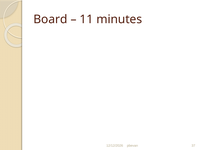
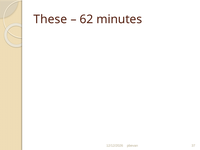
Board: Board -> These
11: 11 -> 62
